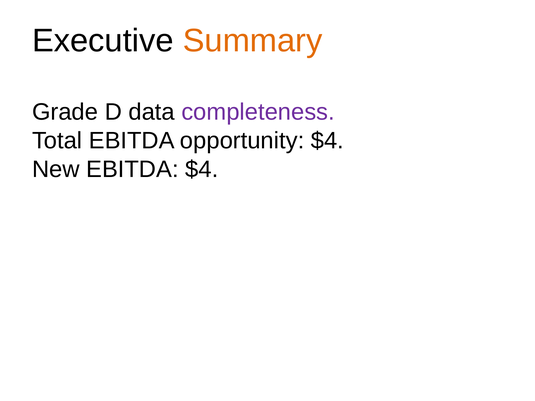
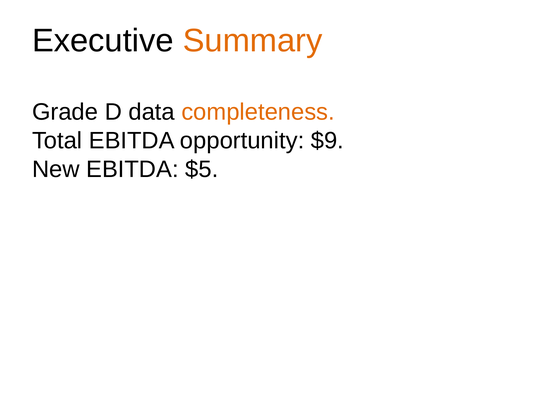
completeness colour: purple -> orange
opportunity $4: $4 -> $9
EBITDA $4: $4 -> $5
